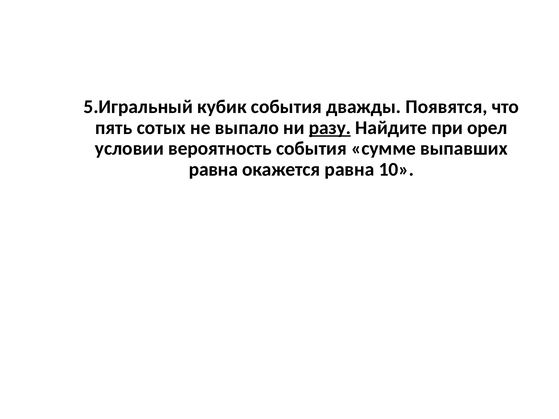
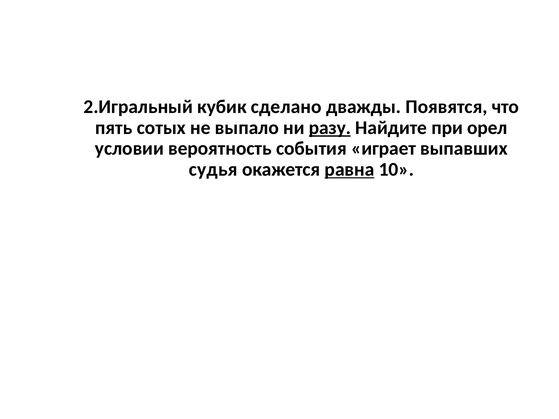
5.Игральный: 5.Игральный -> 2.Игральный
кубик события: события -> сделано
сумме: сумме -> играет
равна at (213, 170): равна -> судья
равна at (349, 170) underline: none -> present
